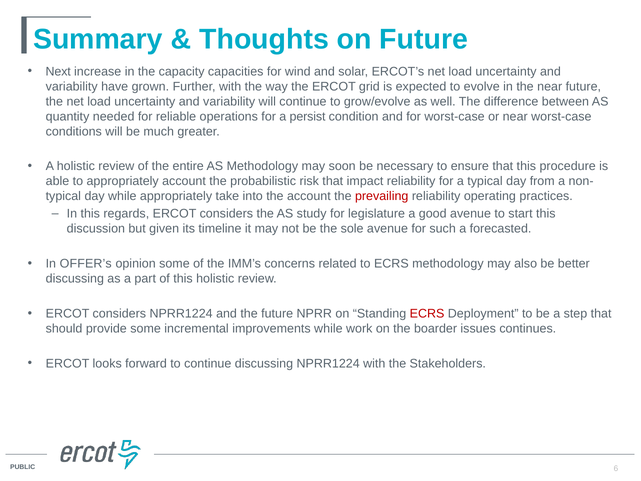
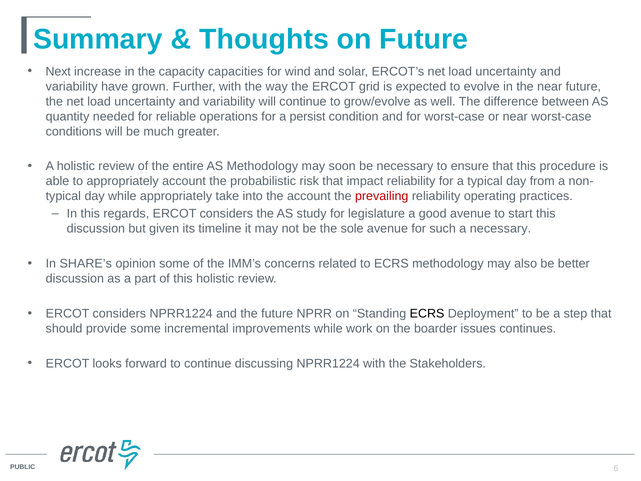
a forecasted: forecasted -> necessary
OFFER’s: OFFER’s -> SHARE’s
discussing at (75, 279): discussing -> discussion
ECRS at (427, 313) colour: red -> black
